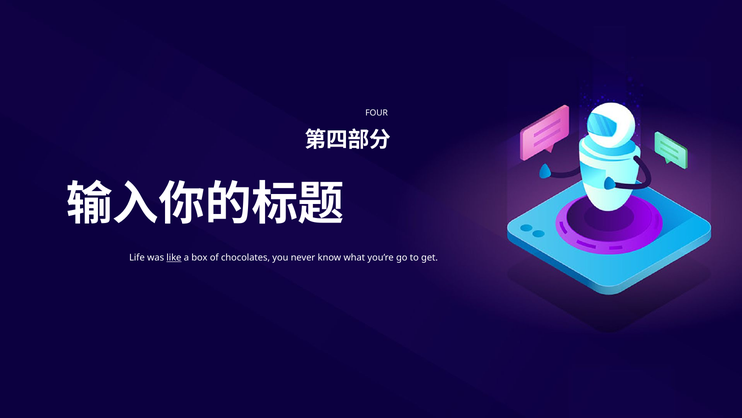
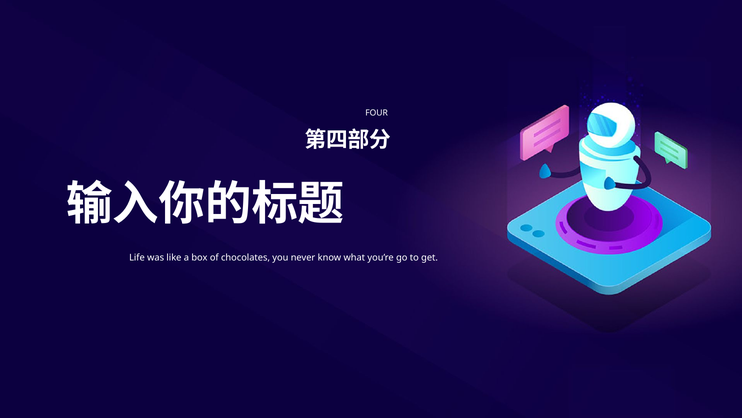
like underline: present -> none
